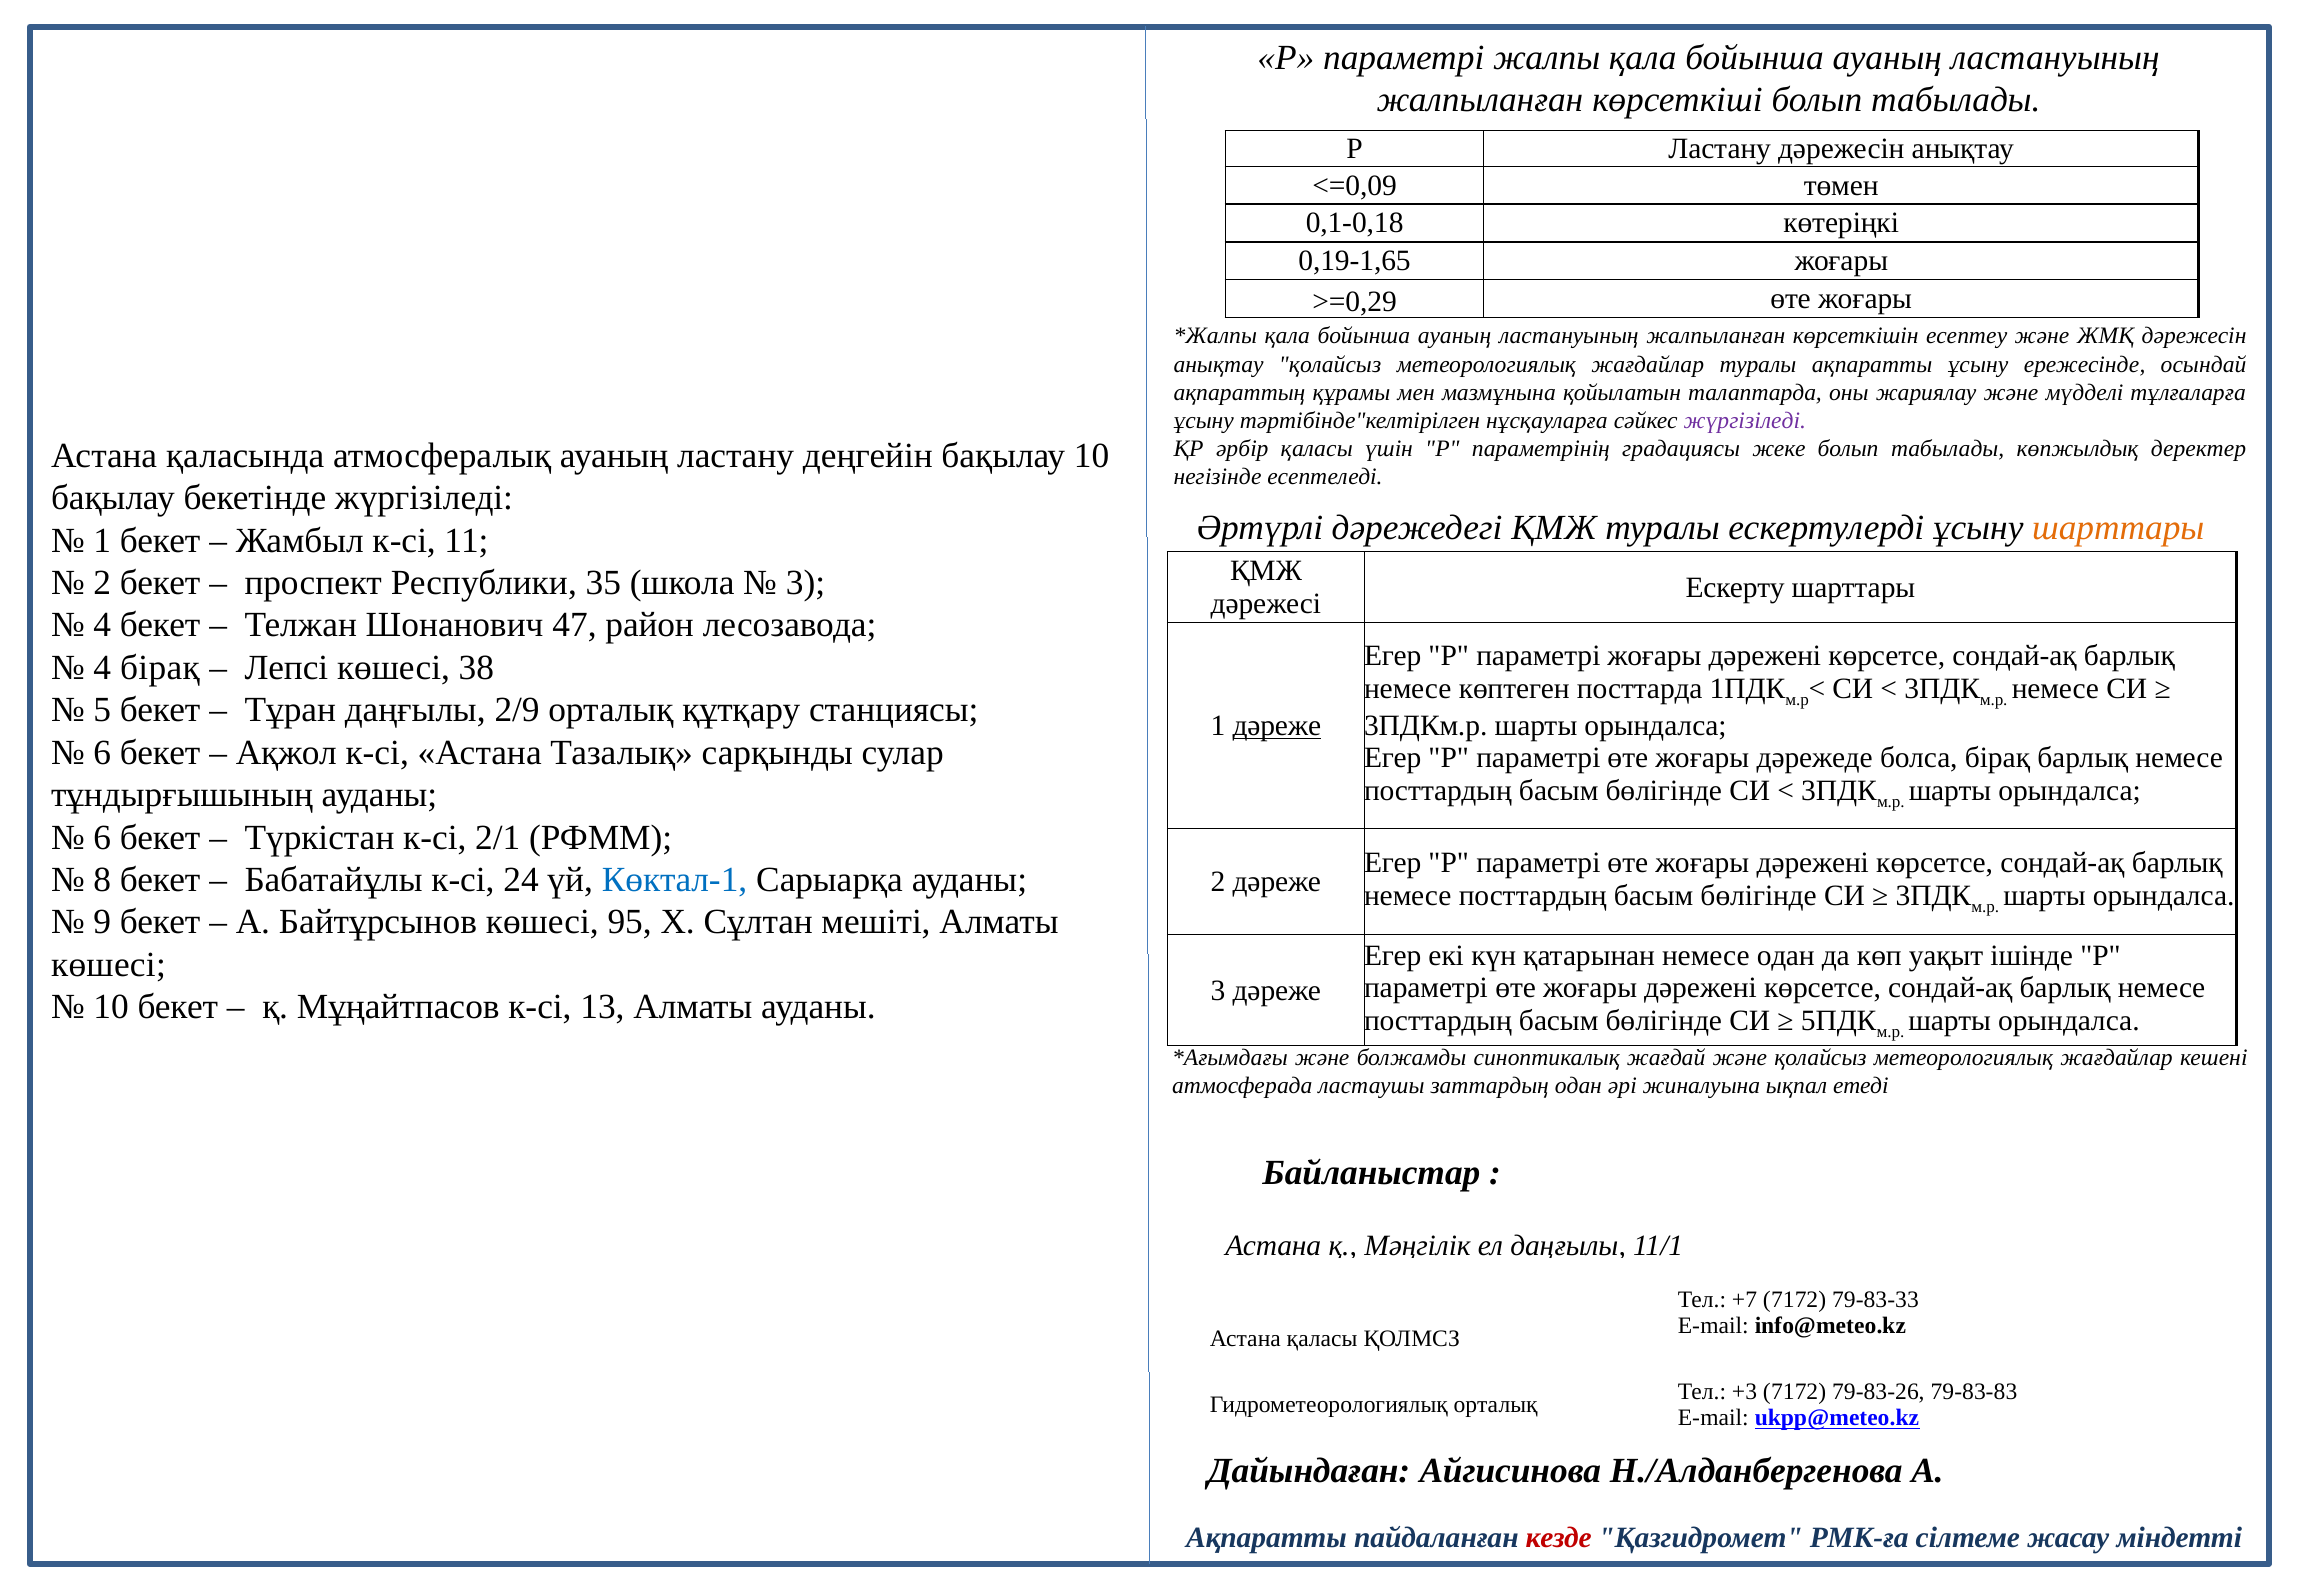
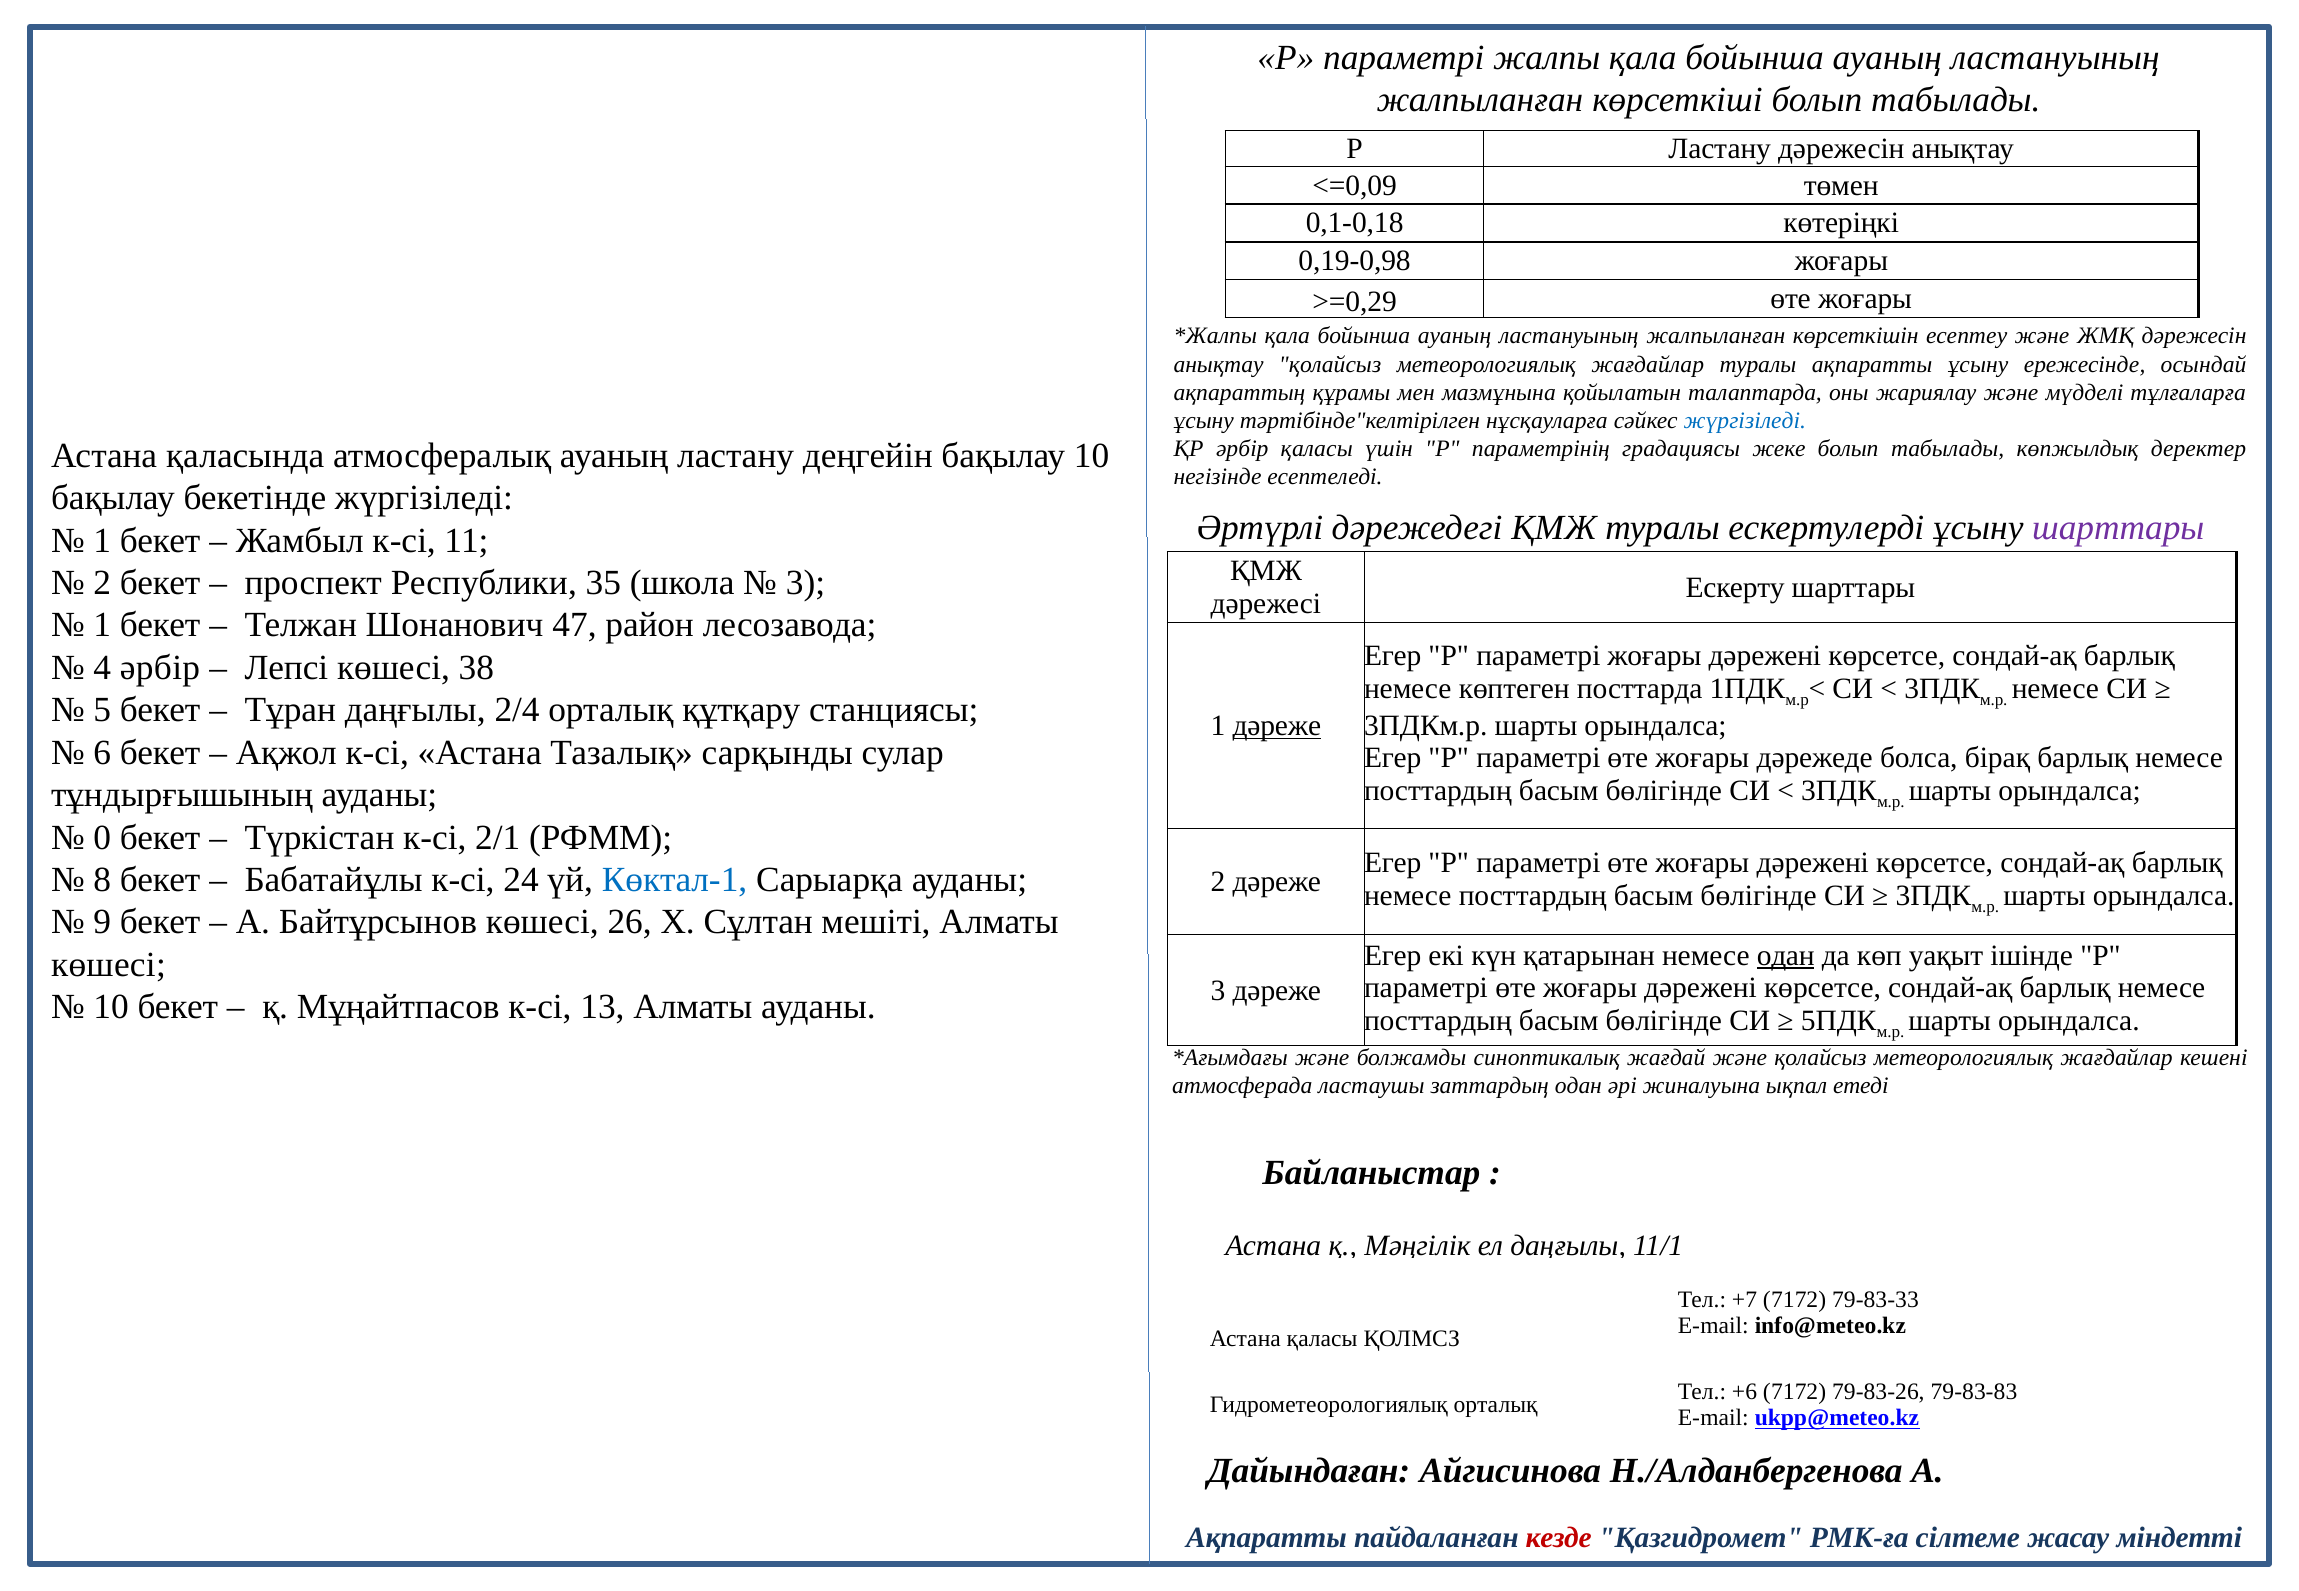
0,19-1,65: 0,19-1,65 -> 0,19-0,98
жүргізіледі at (1745, 421) colour: purple -> blue
шарттары at (2118, 528) colour: orange -> purple
4 at (102, 625): 4 -> 1
4 бірақ: бірақ -> әрбір
2/9: 2/9 -> 2/4
6 at (102, 838): 6 -> 0
95: 95 -> 26
одан at (1786, 956) underline: none -> present
+3: +3 -> +6
